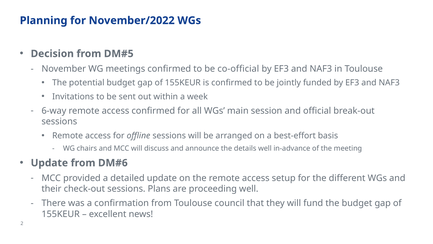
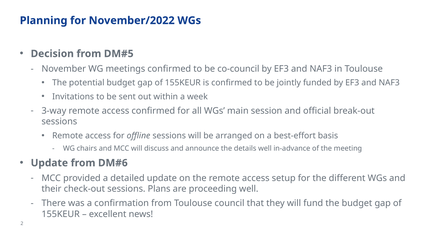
co-official: co-official -> co-council
6-way: 6-way -> 3-way
